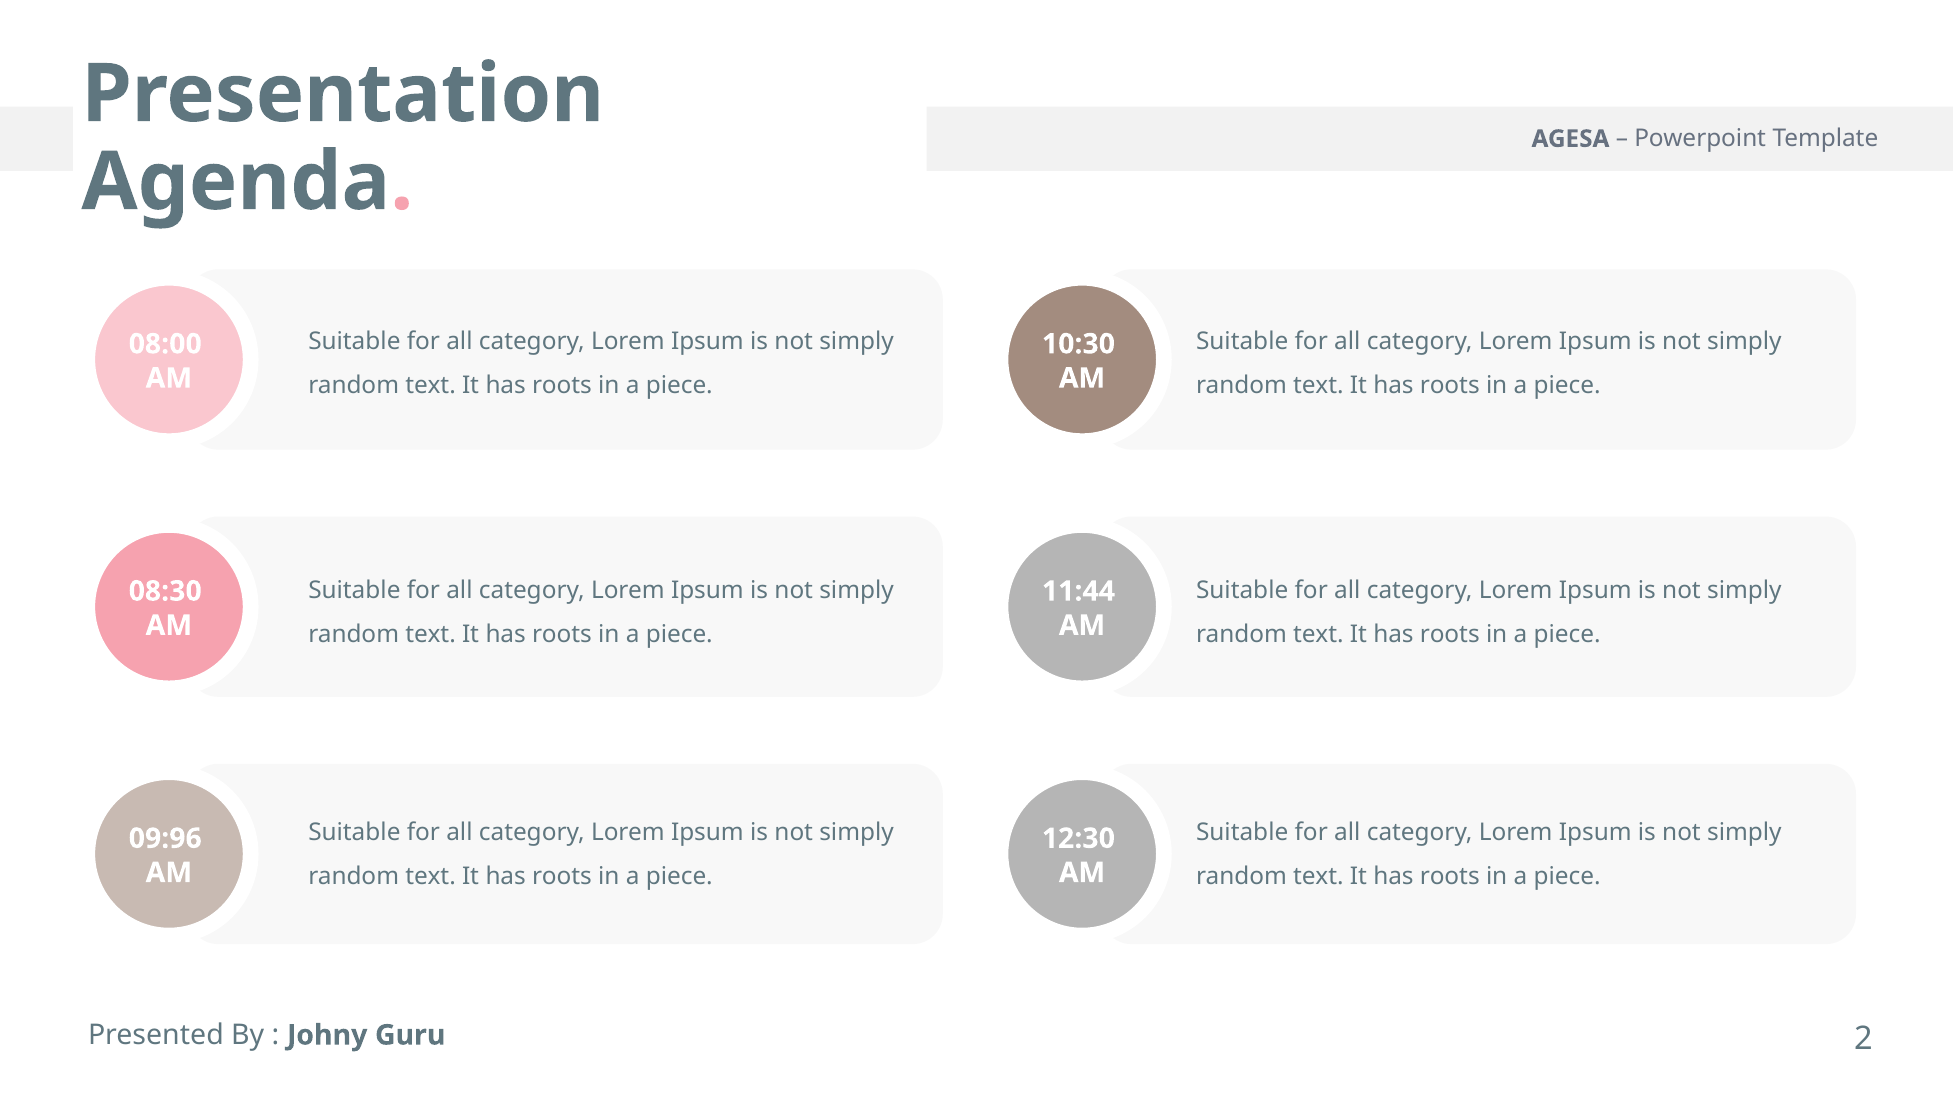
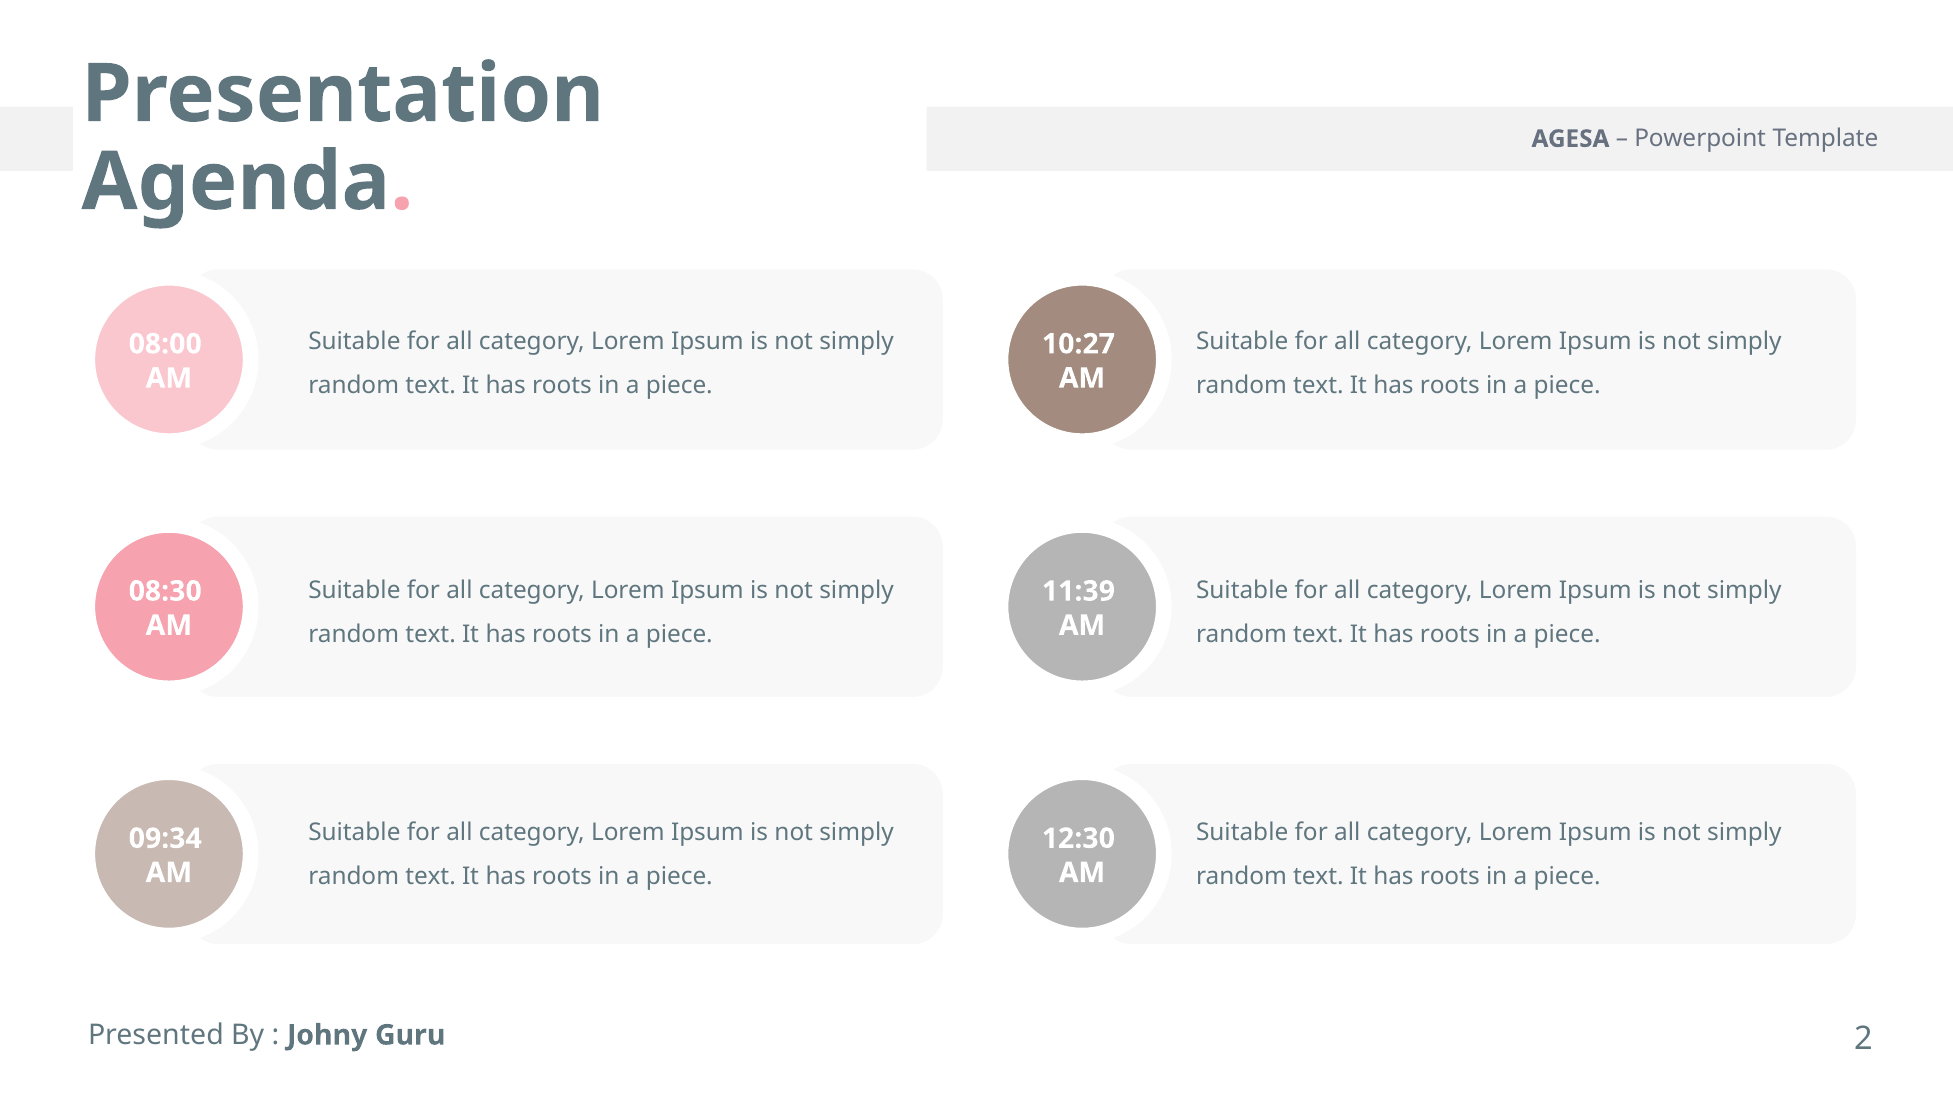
10:30: 10:30 -> 10:27
11:44: 11:44 -> 11:39
09:96: 09:96 -> 09:34
